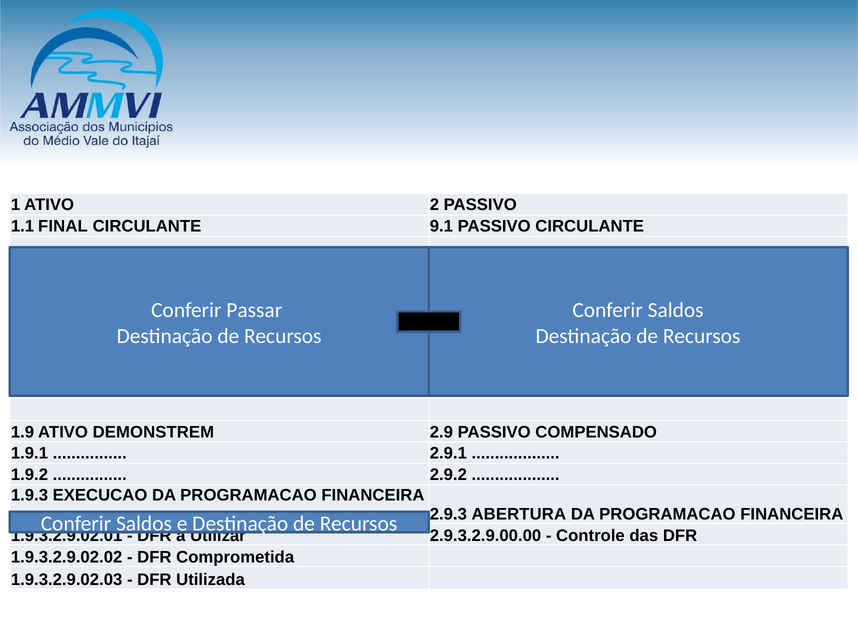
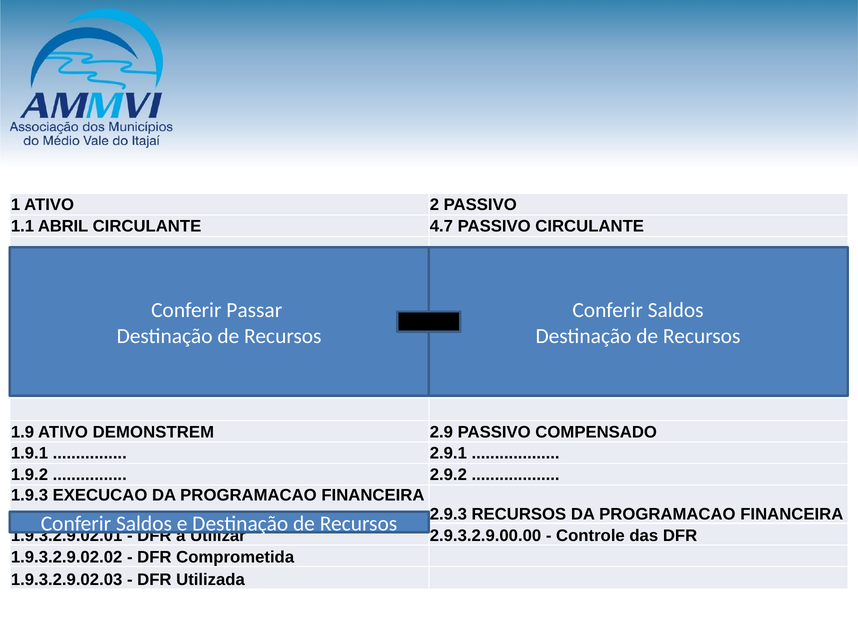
FINAL: FINAL -> ABRIL
9.1: 9.1 -> 4.7
2.9.3 ABERTURA: ABERTURA -> RECURSOS
